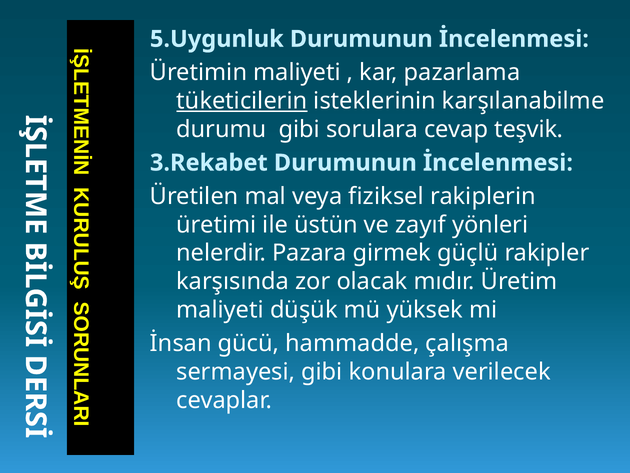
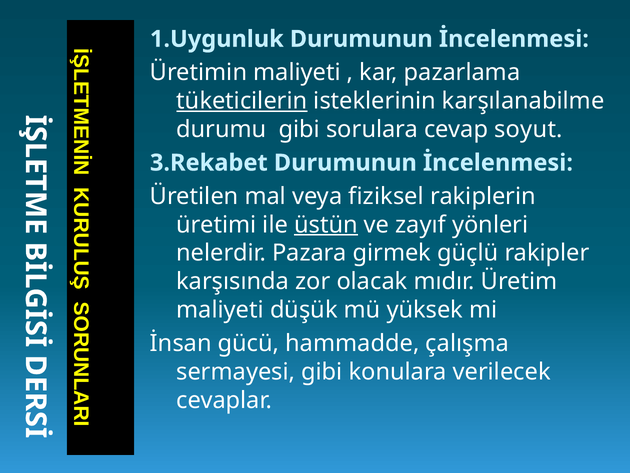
5.Uygunluk: 5.Uygunluk -> 1.Uygunluk
teşvik: teşvik -> soyut
üstün underline: none -> present
